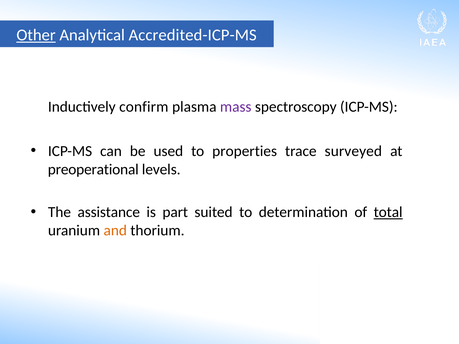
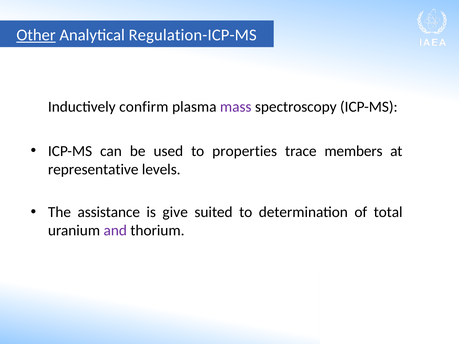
Accredited-ICP-MS: Accredited-ICP-MS -> Regulation-ICP-MS
surveyed: surveyed -> members
preoperational: preoperational -> representative
part: part -> give
total underline: present -> none
and colour: orange -> purple
